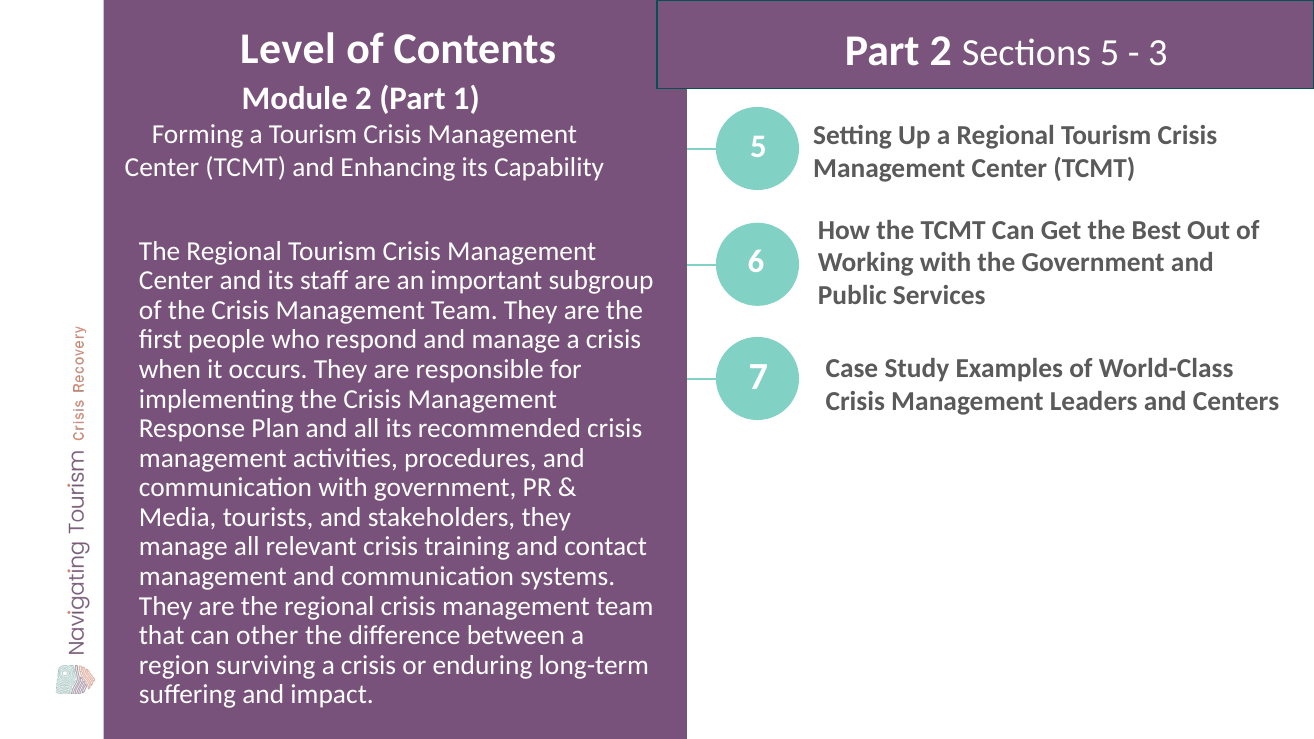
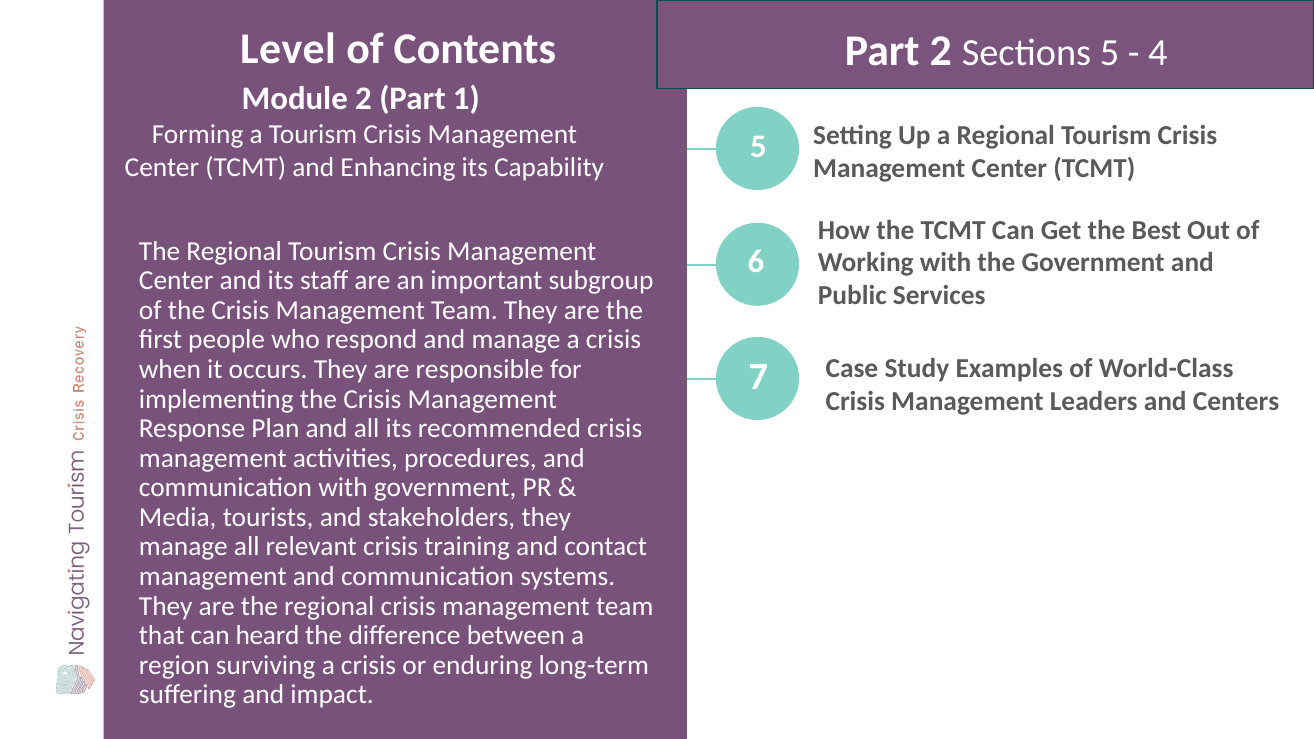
3: 3 -> 4
other: other -> heard
